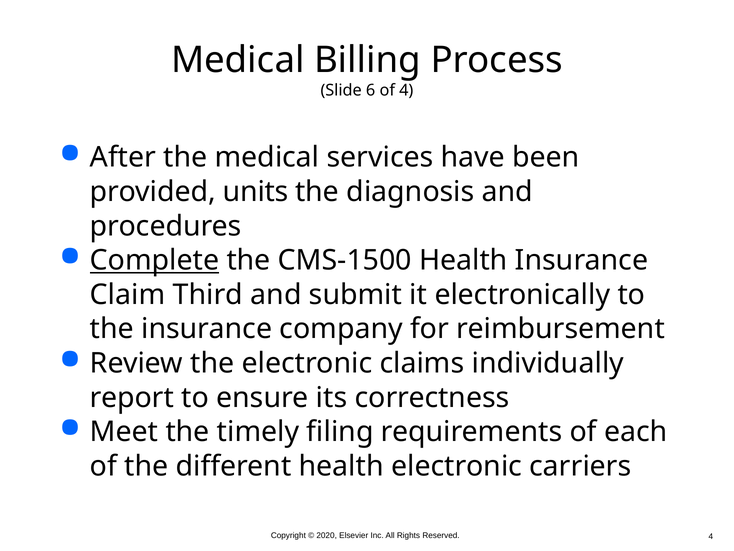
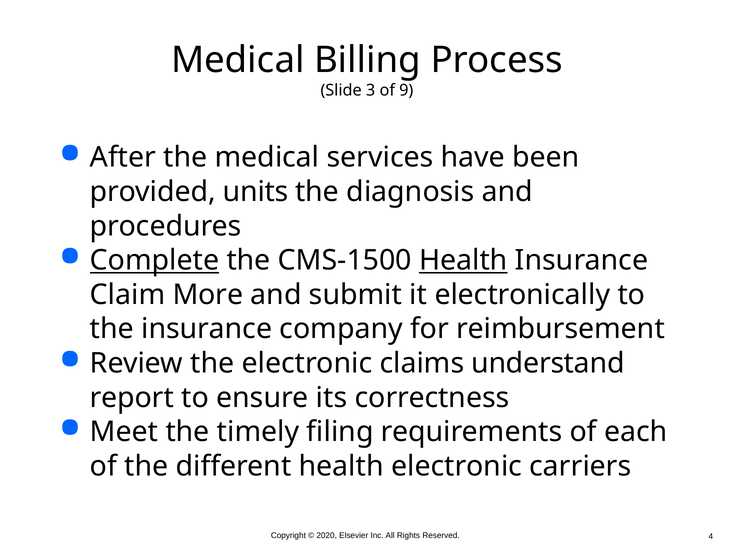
6: 6 -> 3
of 4: 4 -> 9
Health at (463, 260) underline: none -> present
Third: Third -> More
individually: individually -> understand
